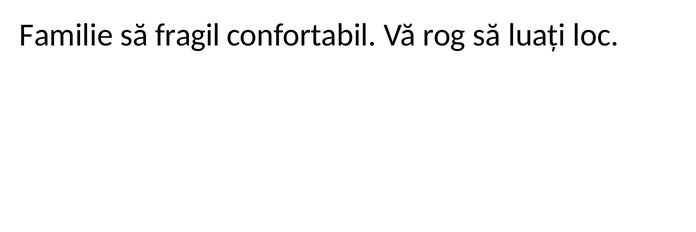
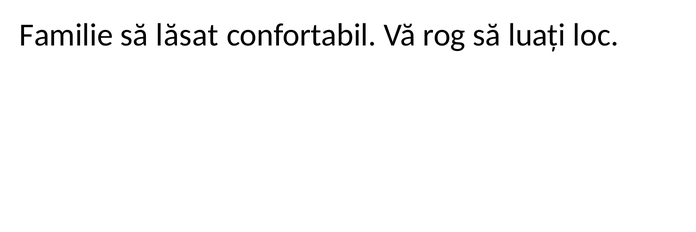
fragil: fragil -> lăsat
